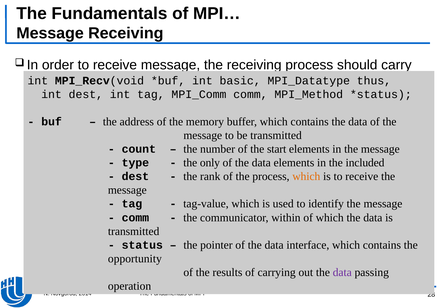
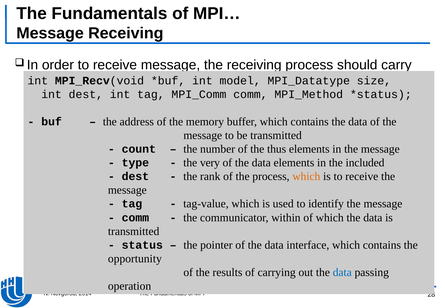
basic: basic -> model
thus: thus -> size
start: start -> thus
only: only -> very
data at (342, 272) colour: purple -> blue
